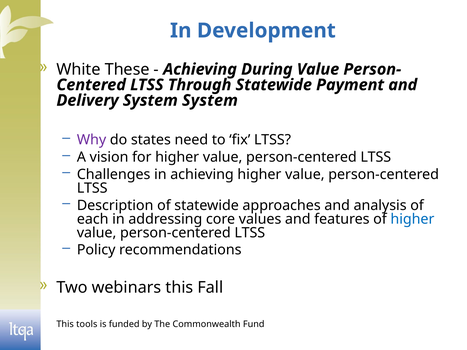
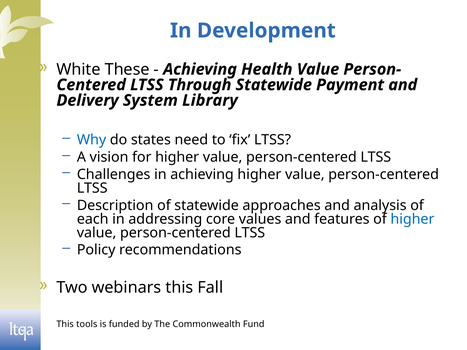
During: During -> Health
System System: System -> Library
Why colour: purple -> blue
